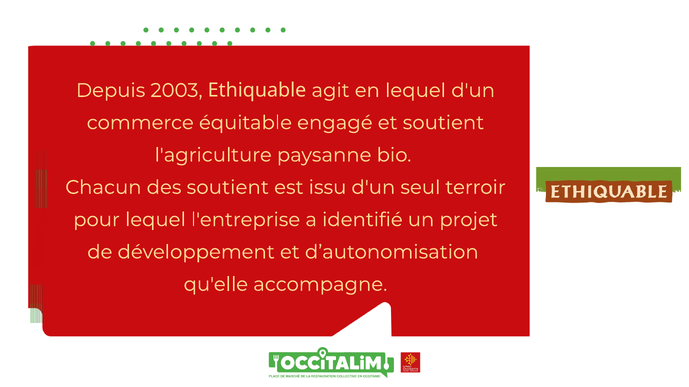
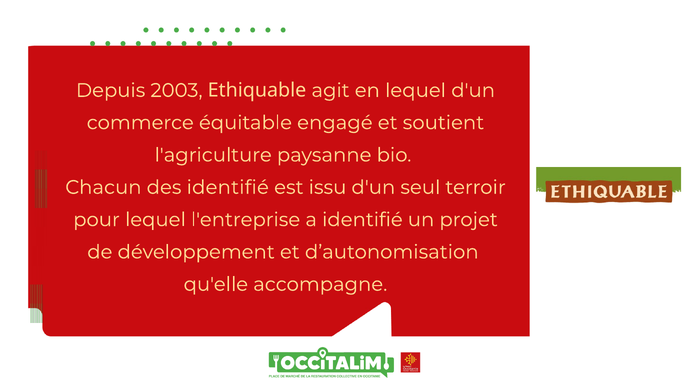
des soutient: soutient -> identifié
